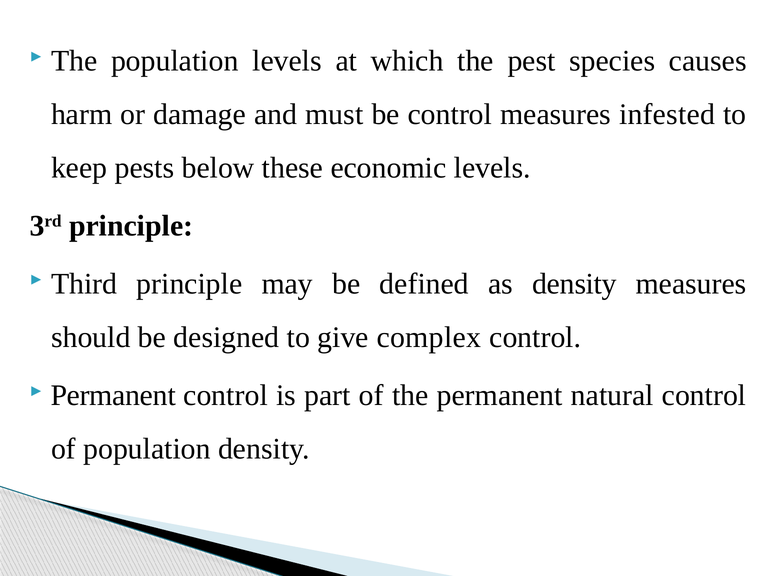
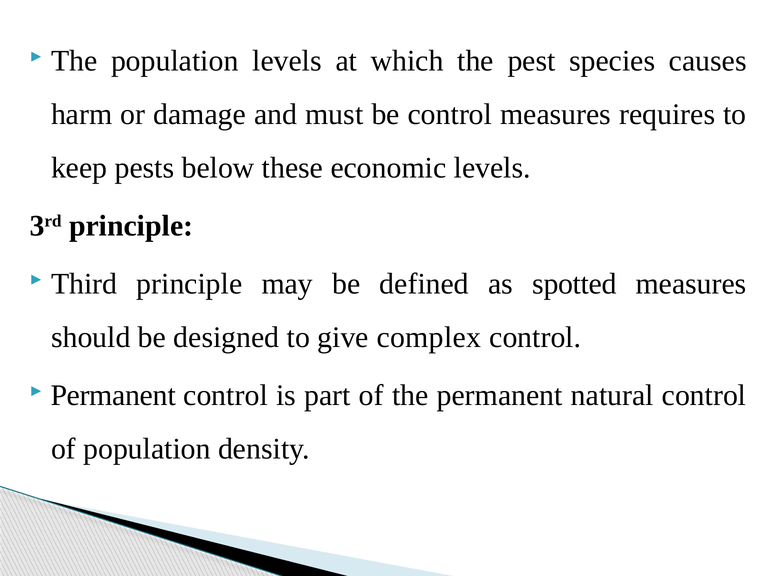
infested: infested -> requires
as density: density -> spotted
